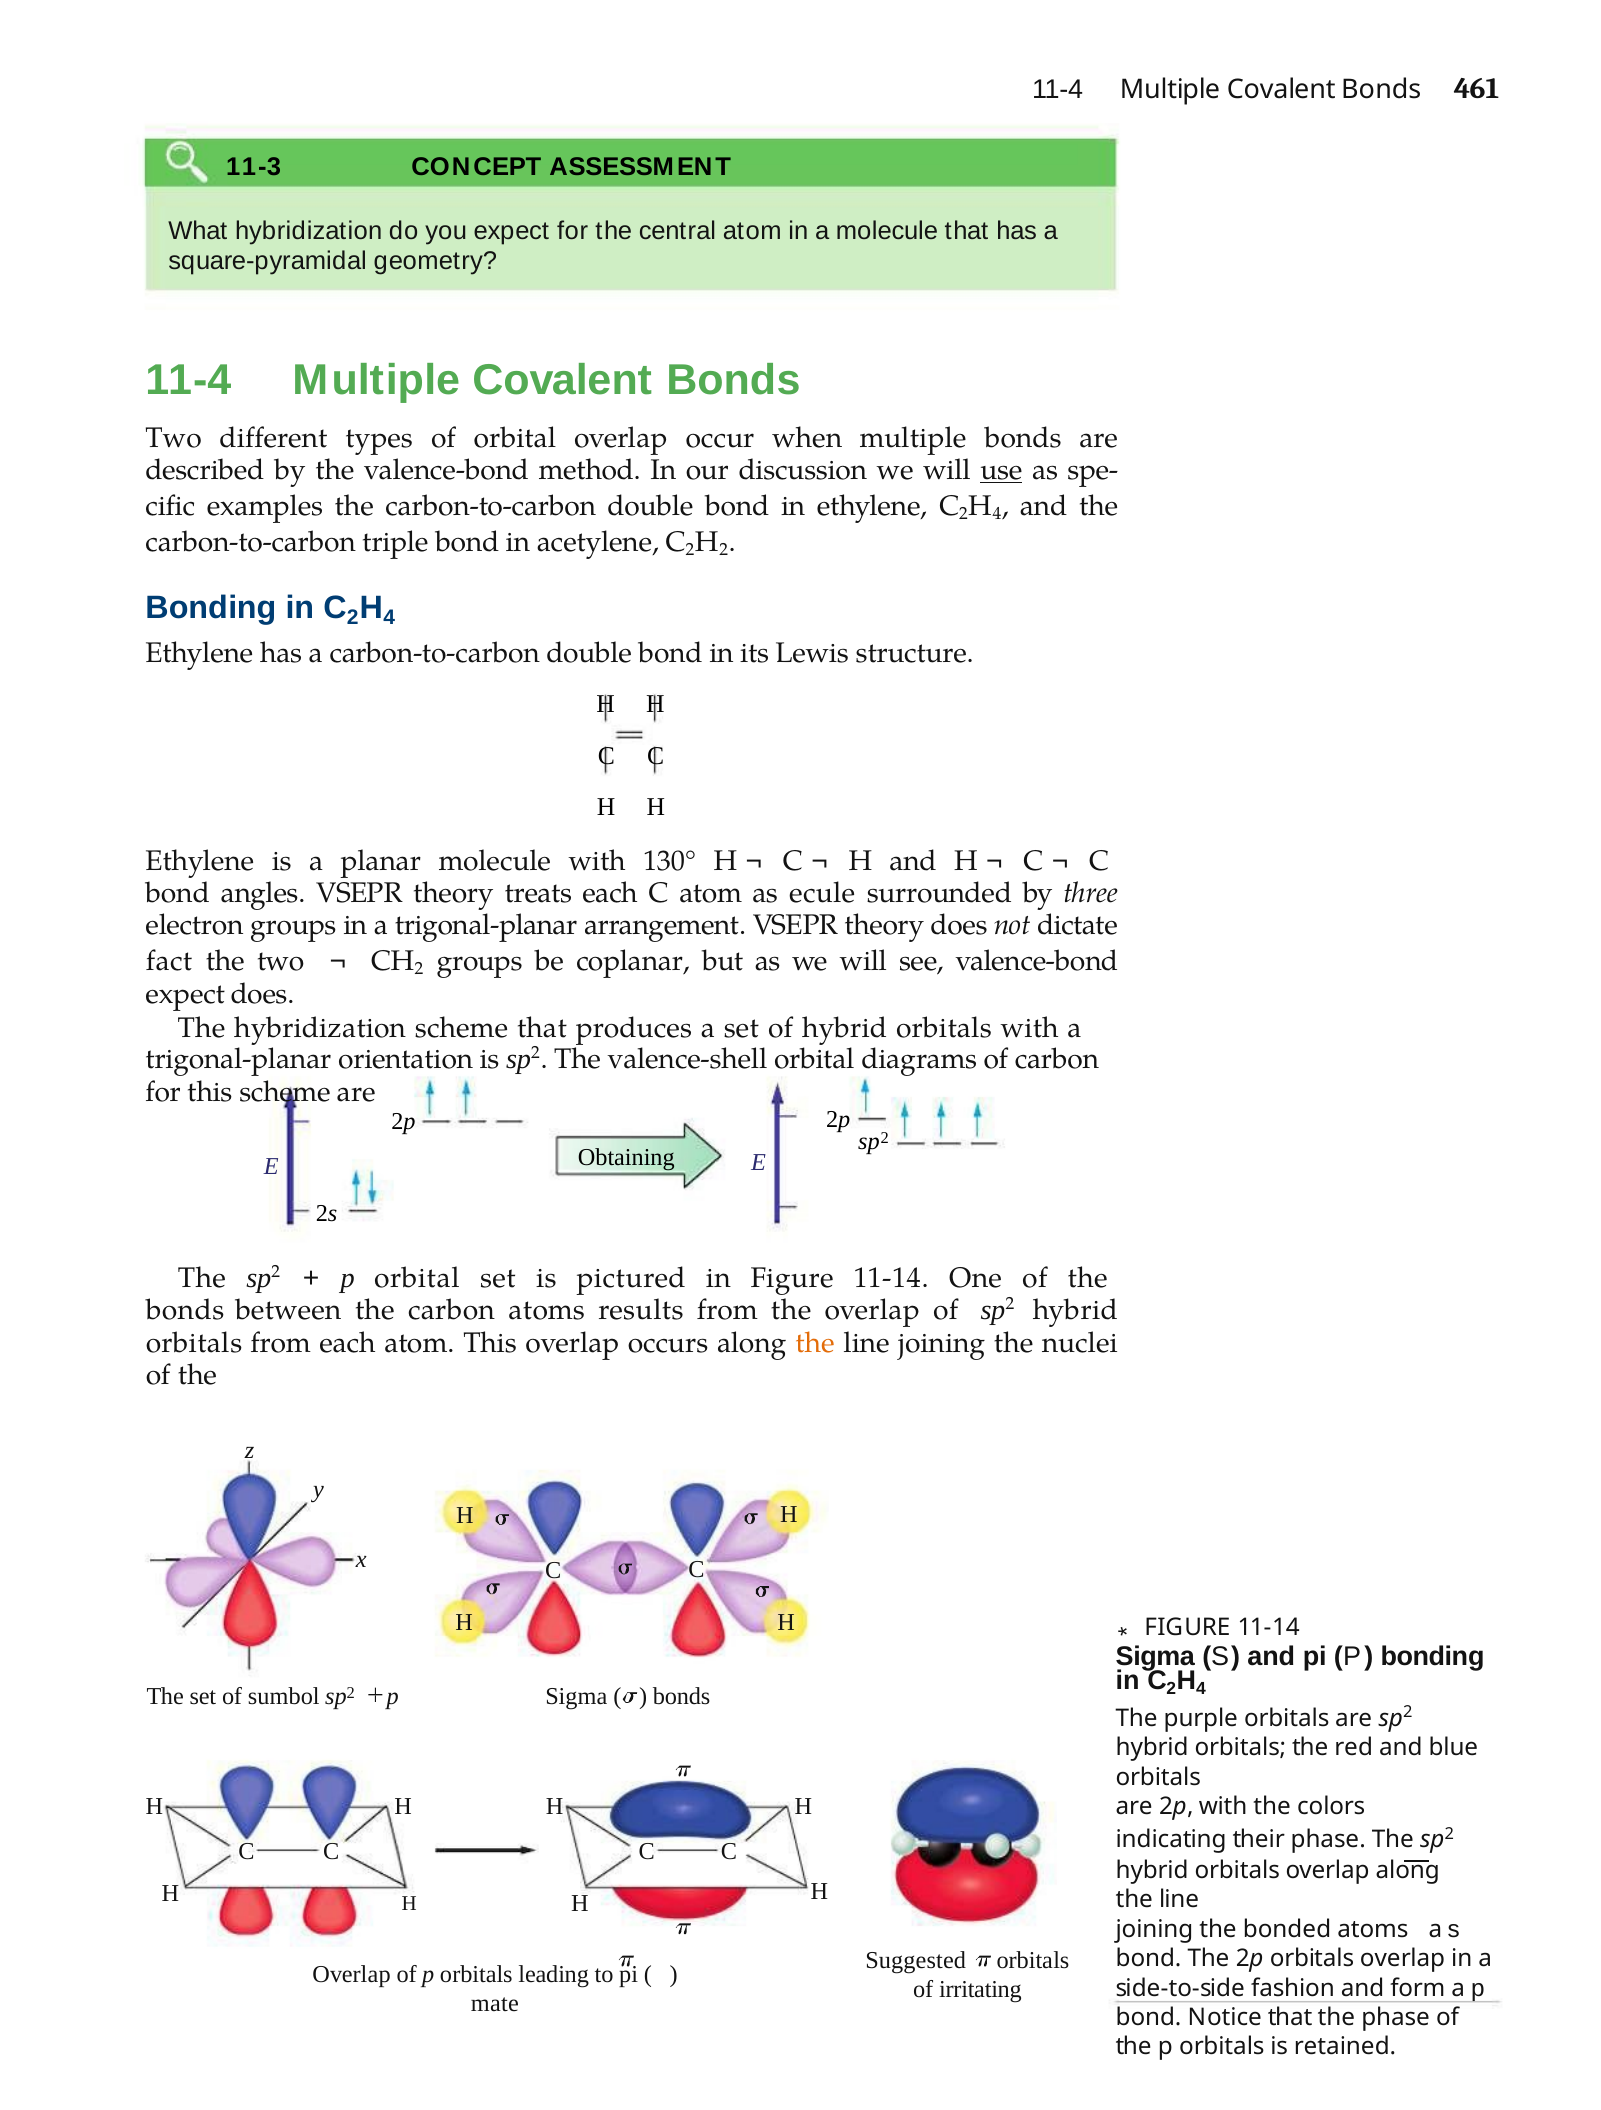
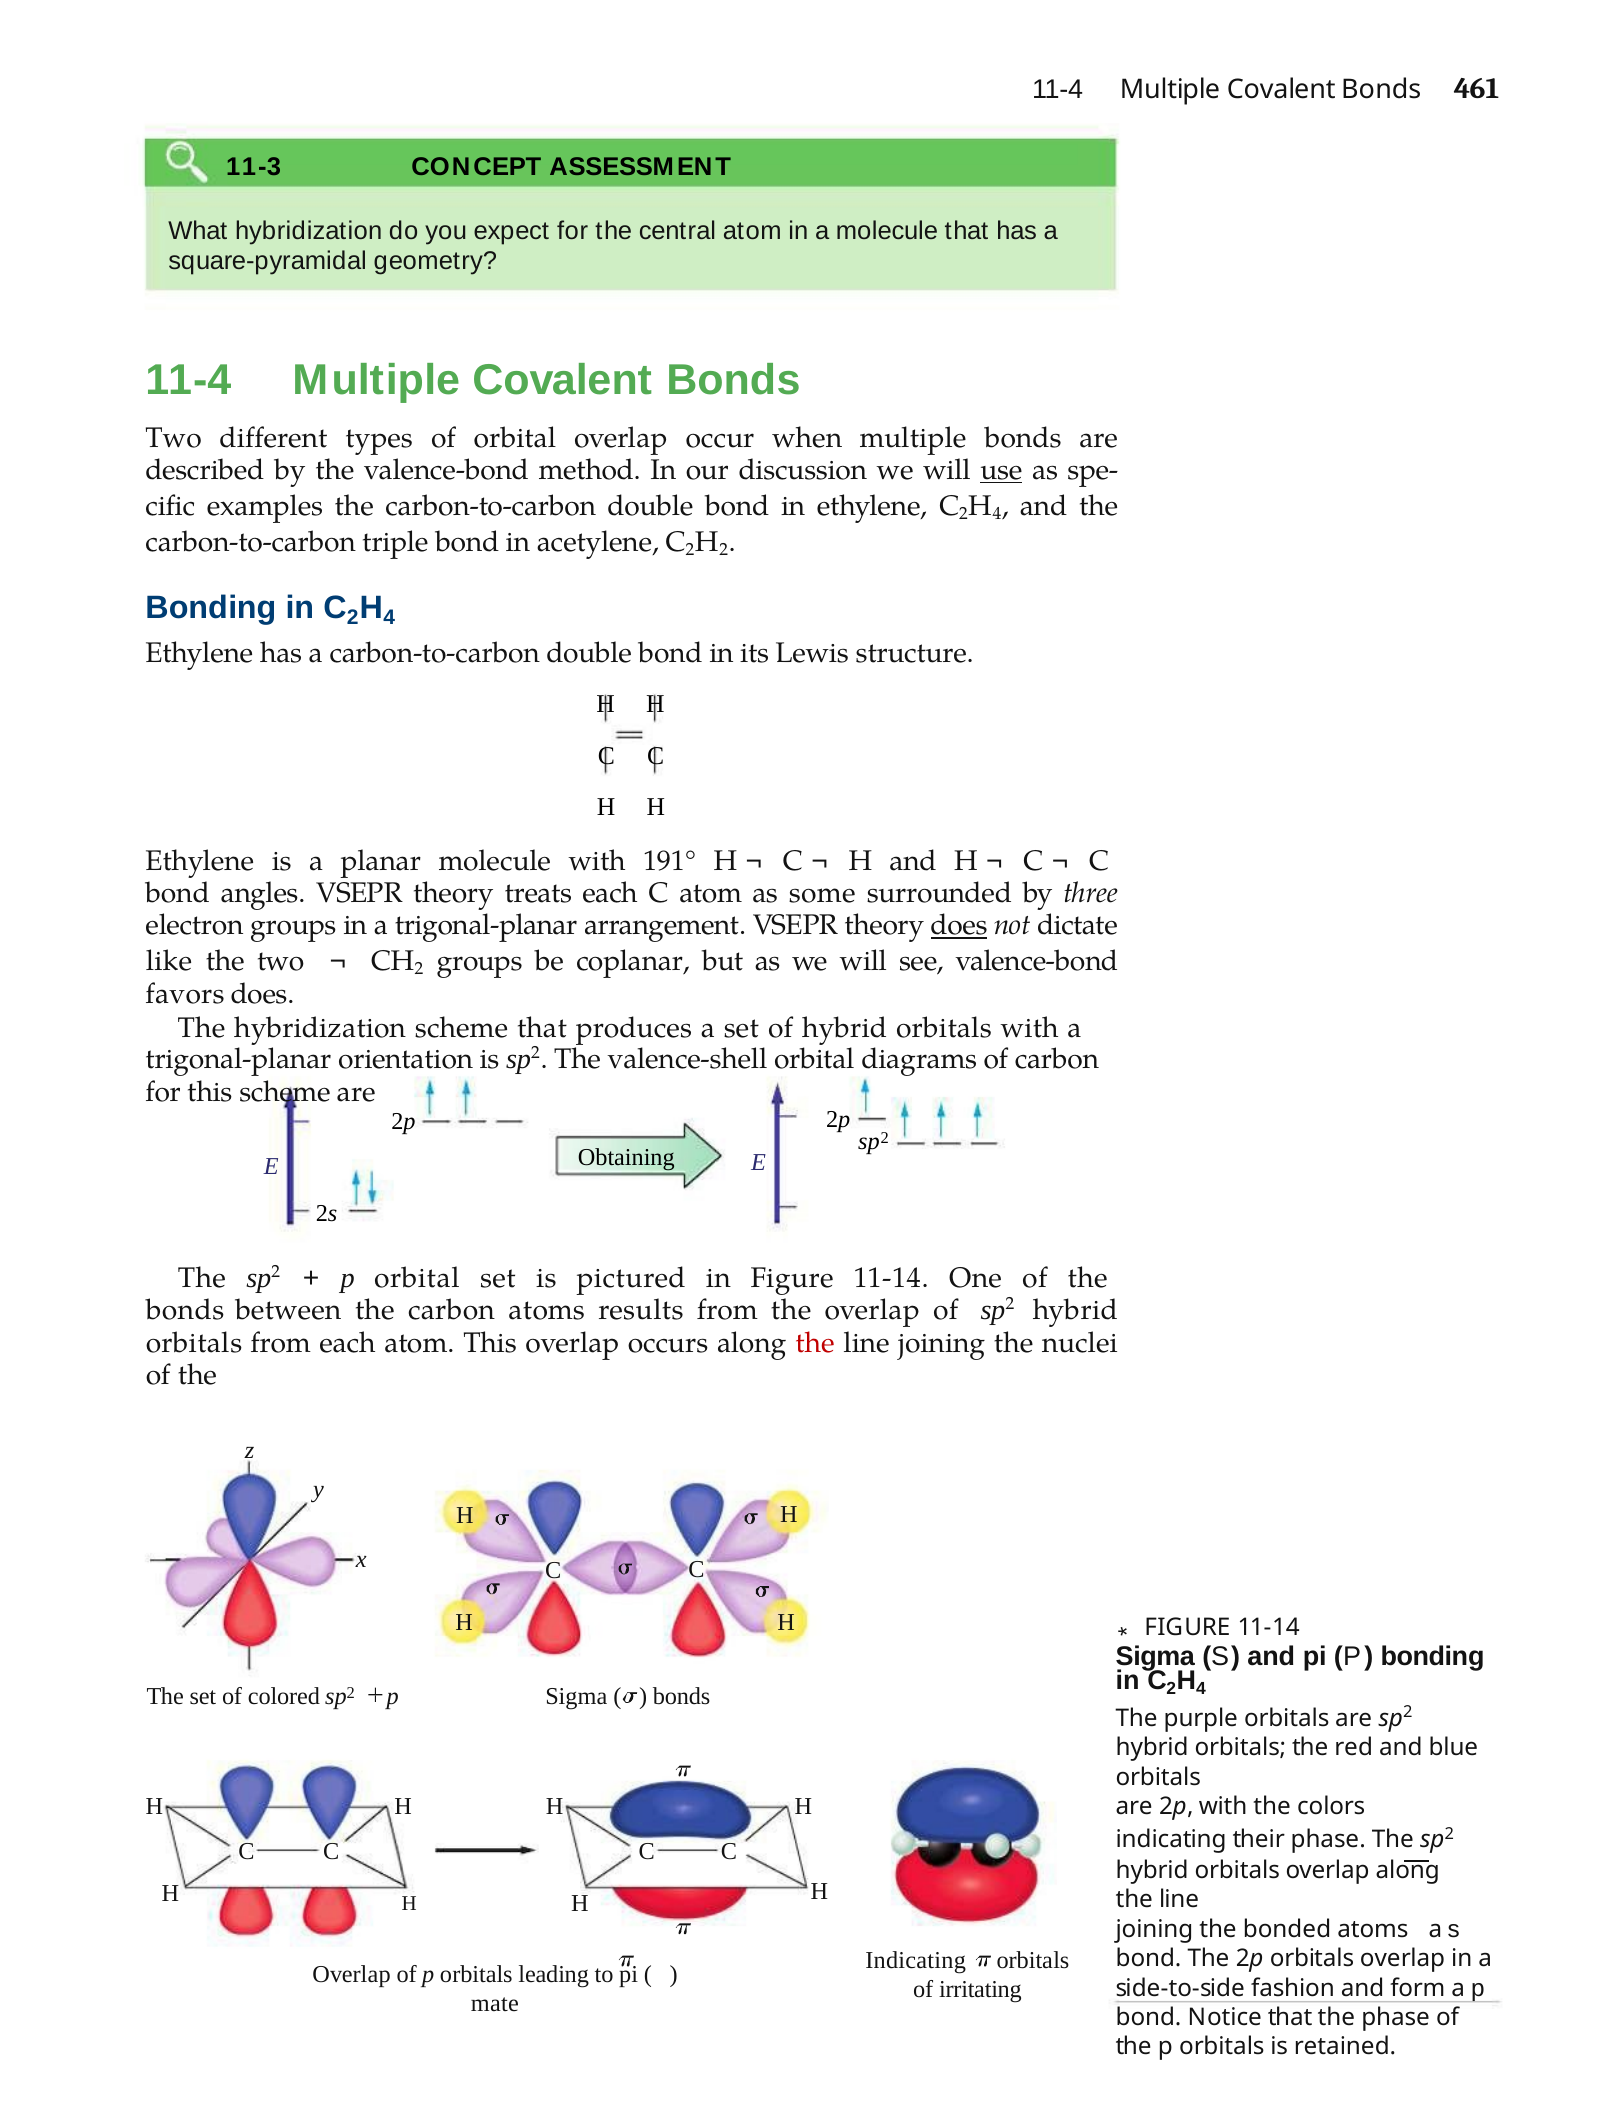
130°: 130° -> 191°
ecule: ecule -> some
does at (959, 926) underline: none -> present
fact: fact -> like
expect at (185, 994): expect -> favors
the at (815, 1344) colour: orange -> red
sumbol: sumbol -> colored
Suggested at (916, 1961): Suggested -> Indicating
